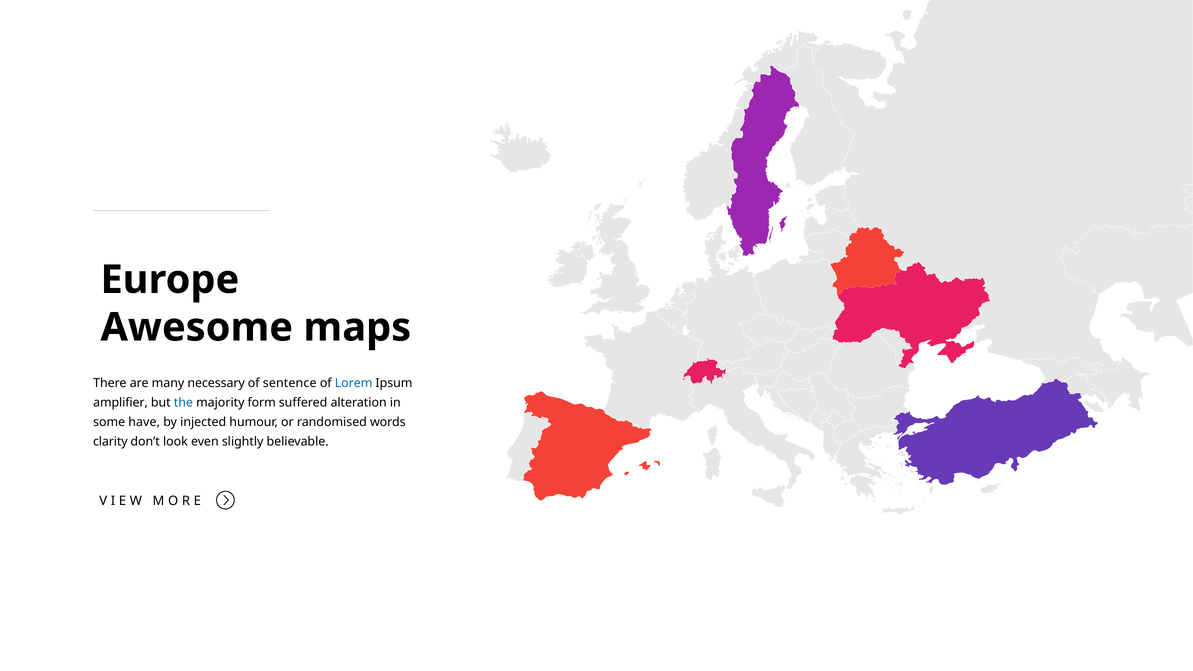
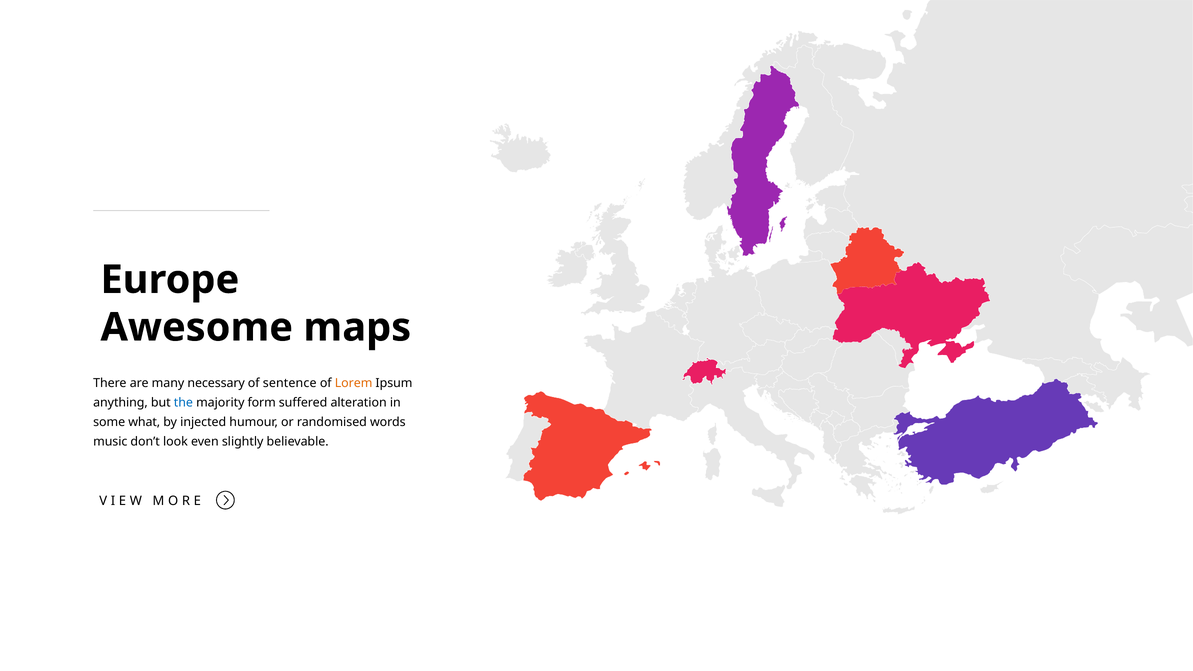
Lorem colour: blue -> orange
amplifier: amplifier -> anything
have: have -> what
clarity: clarity -> music
